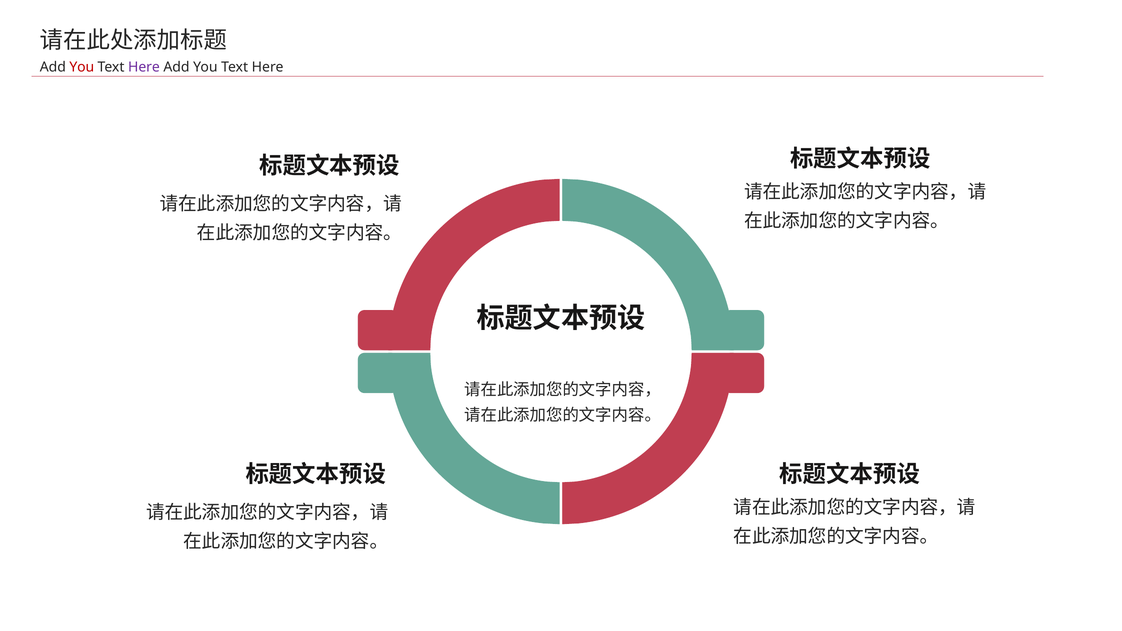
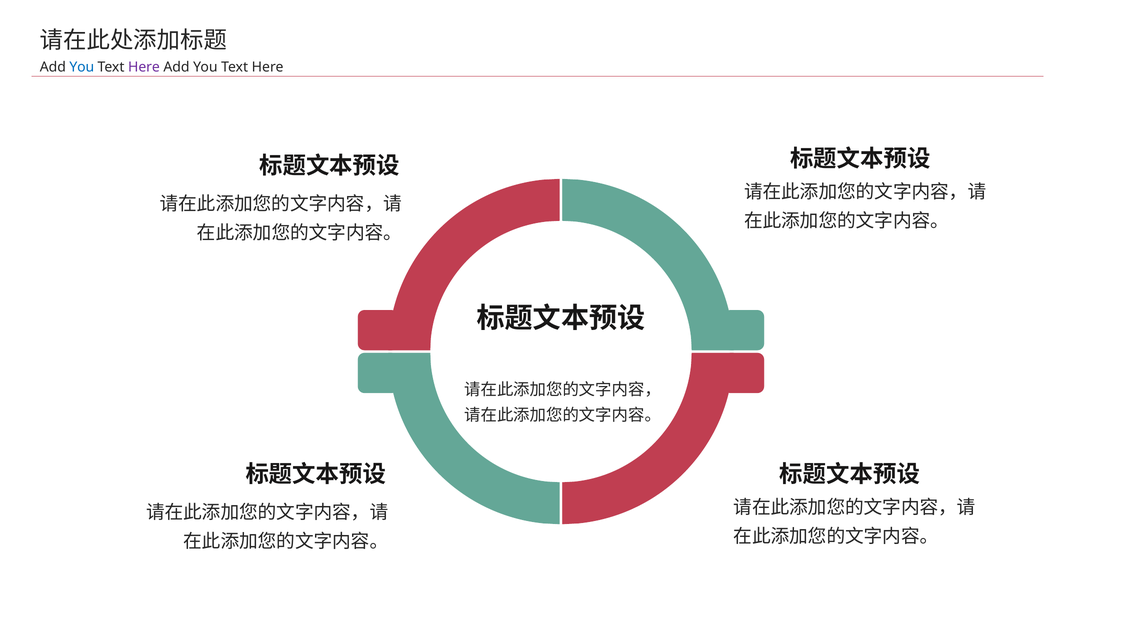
You at (82, 67) colour: red -> blue
